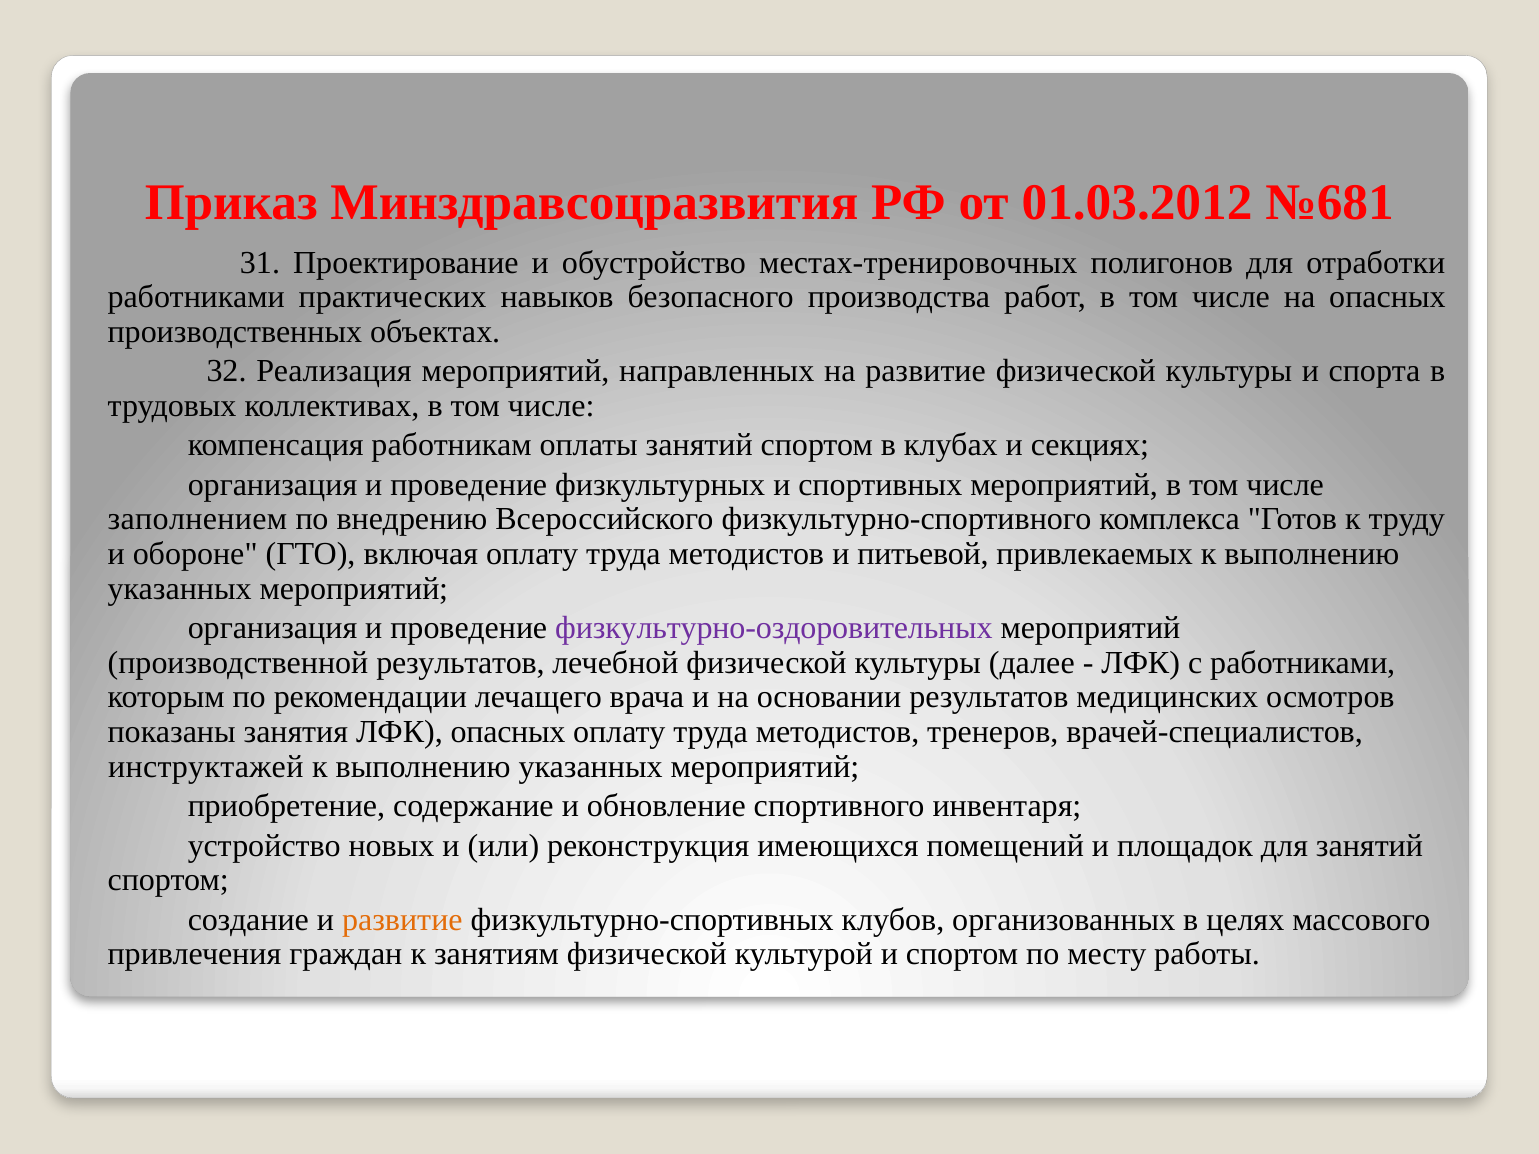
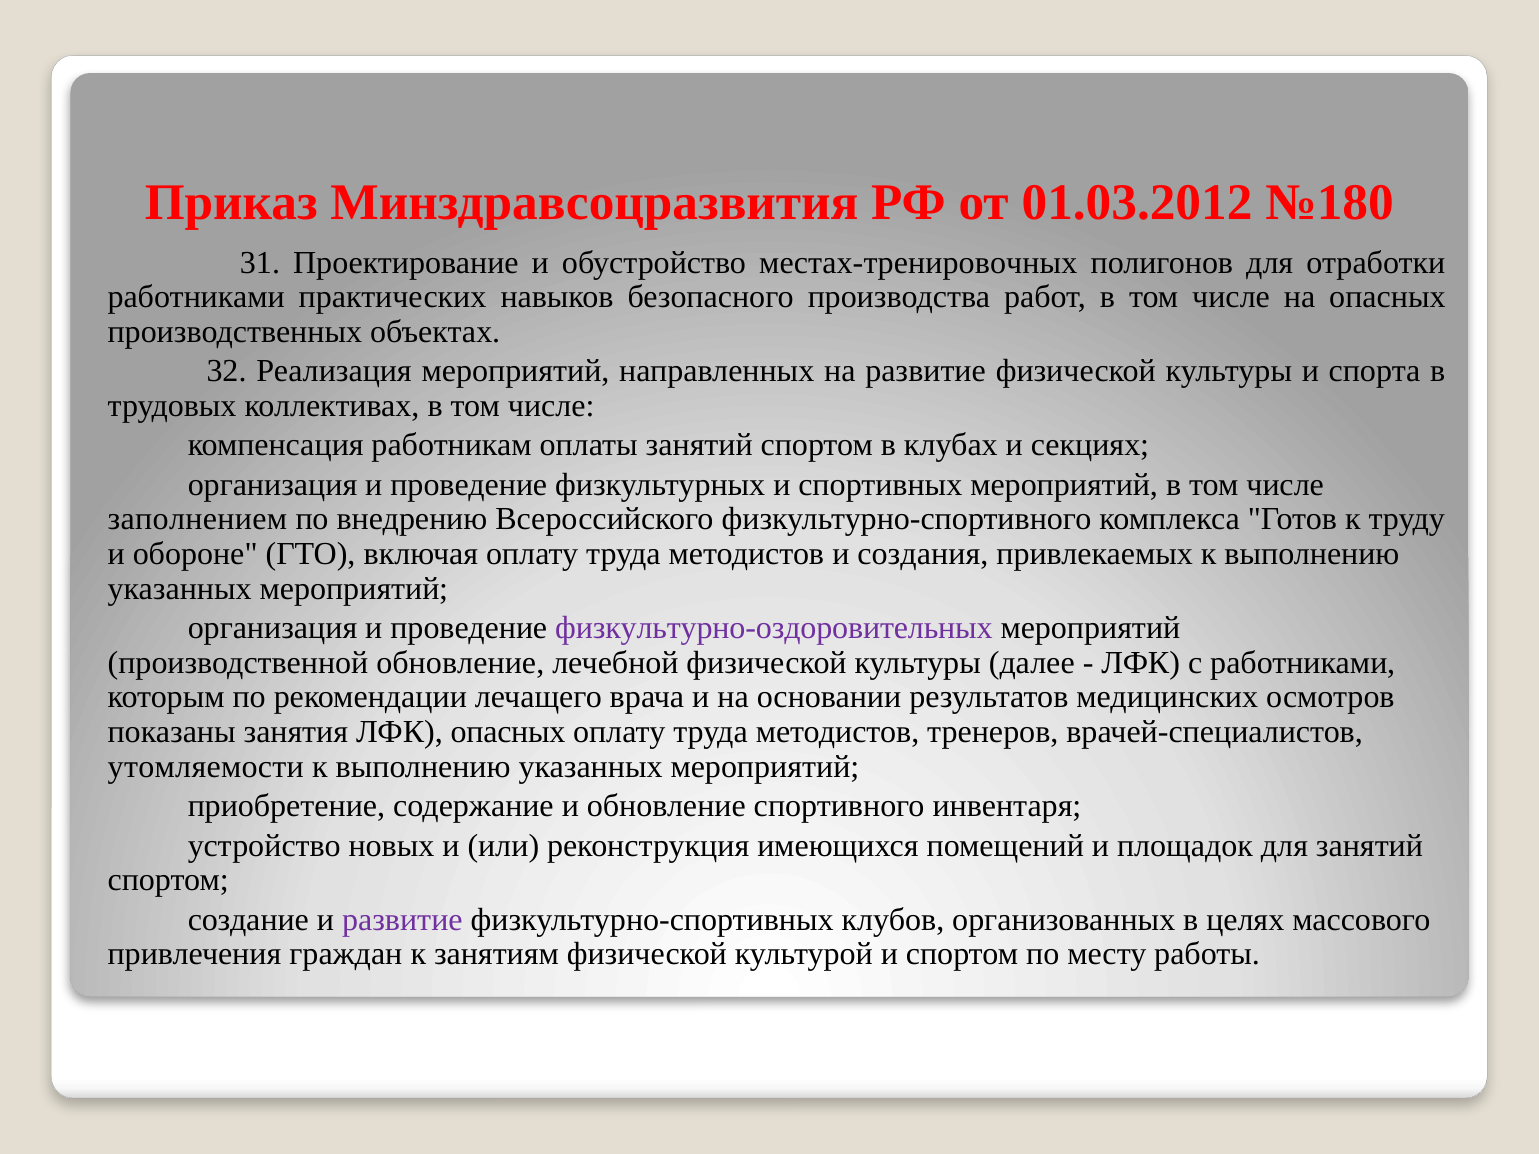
№681: №681 -> №180
питьевой: питьевой -> создания
производственной результатов: результатов -> обновление
инструктажей: инструктажей -> утомляемости
развитие at (402, 920) colour: orange -> purple
